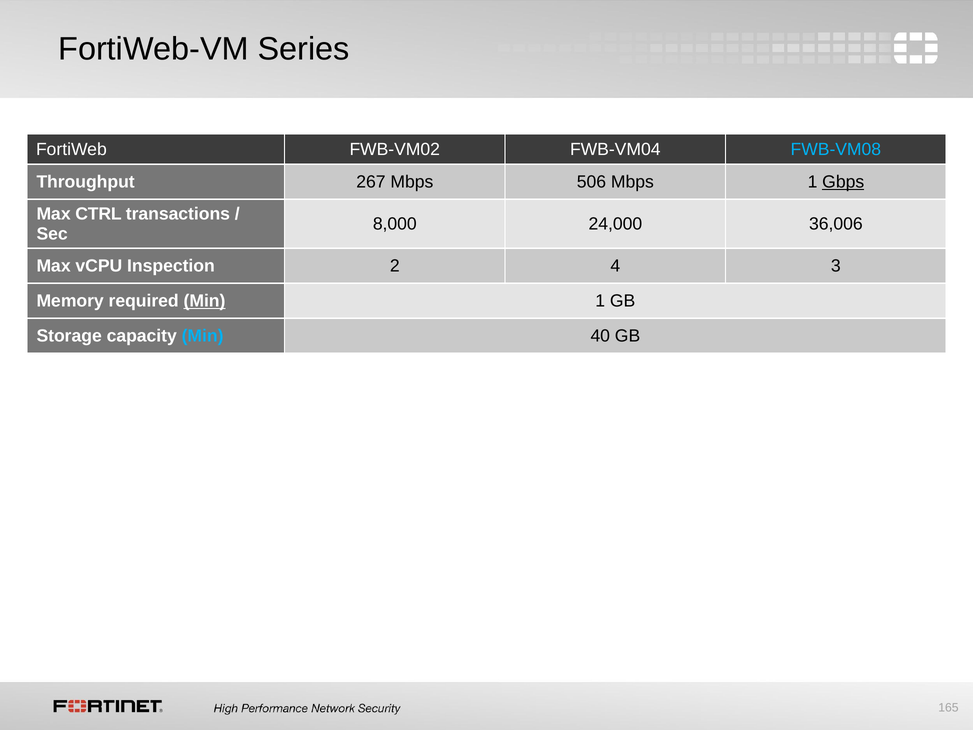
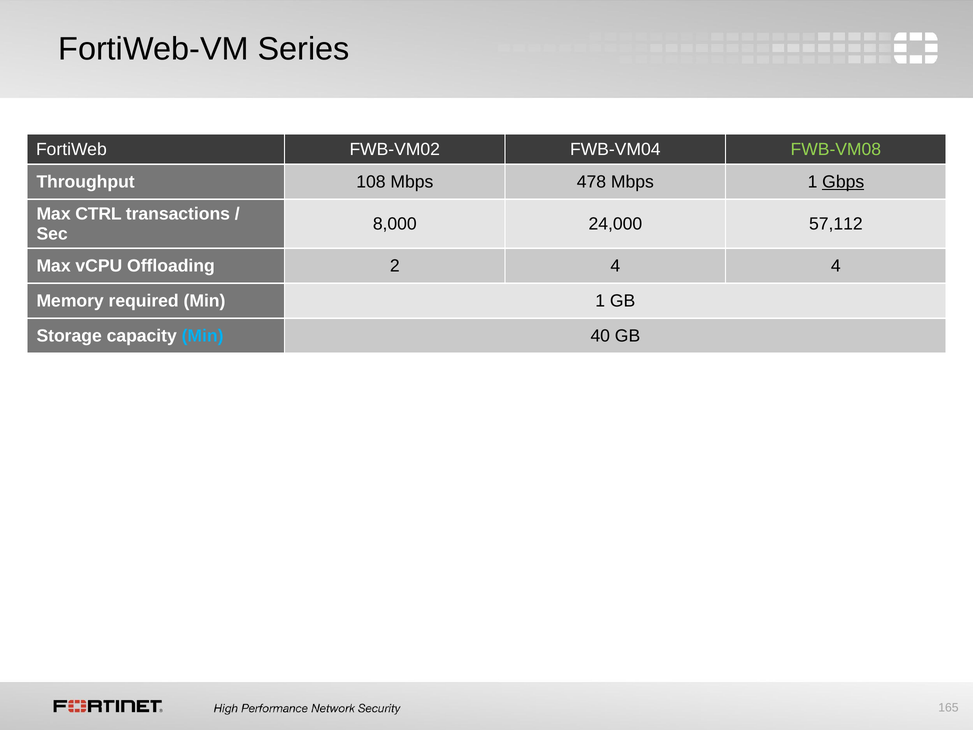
FWB-VM08 colour: light blue -> light green
267: 267 -> 108
506: 506 -> 478
36,006: 36,006 -> 57,112
Inspection: Inspection -> Offloading
4 3: 3 -> 4
Min at (204, 301) underline: present -> none
